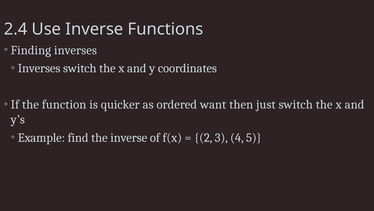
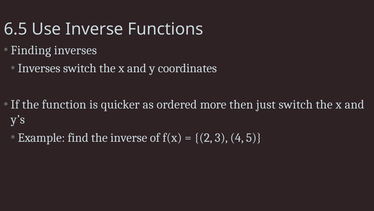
2.4: 2.4 -> 6.5
want: want -> more
